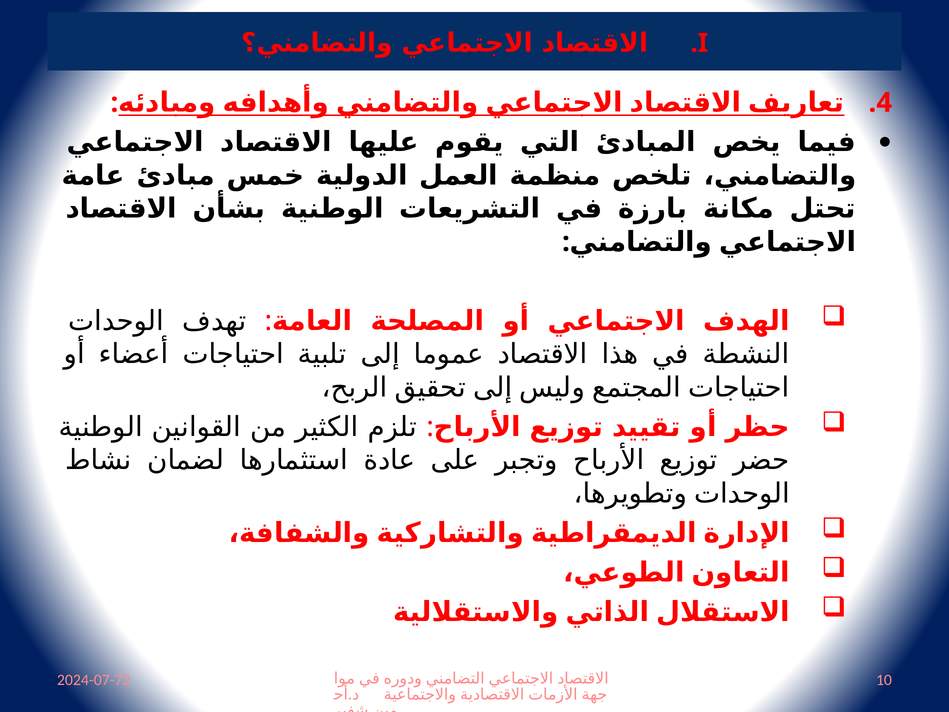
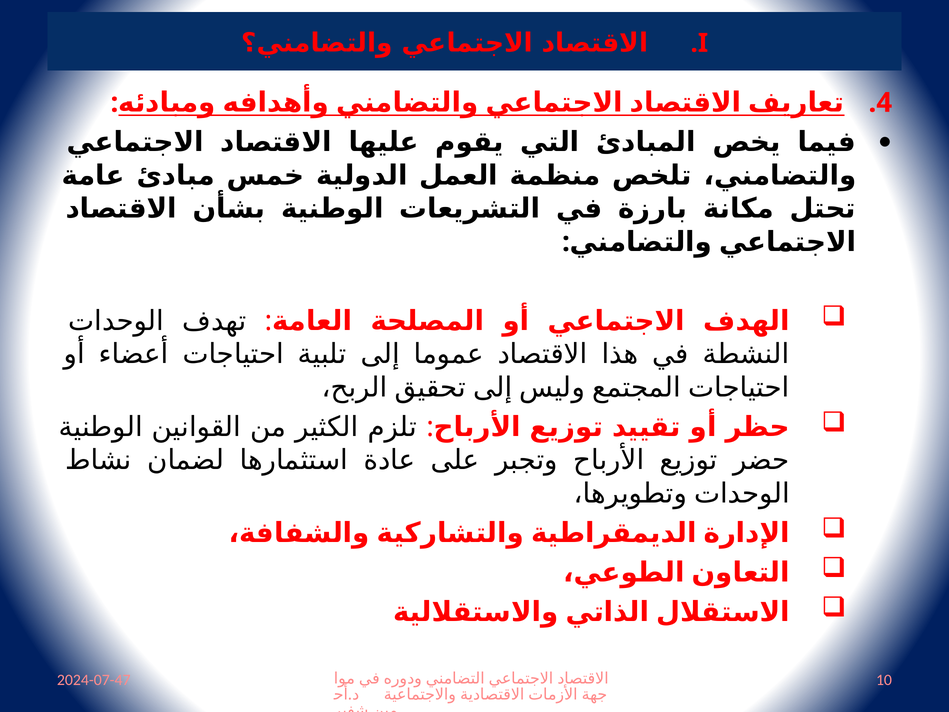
2024-07-72: 2024-07-72 -> 2024-07-47
